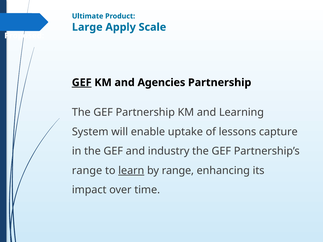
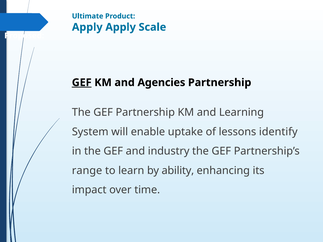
Large at (87, 27): Large -> Apply
capture: capture -> identify
learn underline: present -> none
by range: range -> ability
